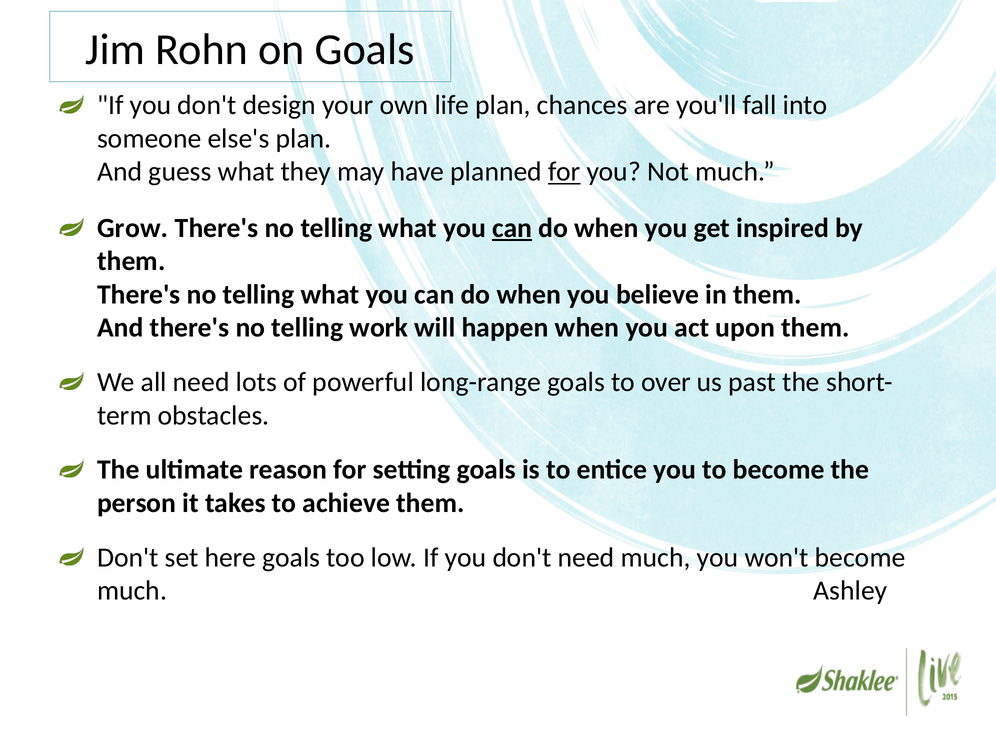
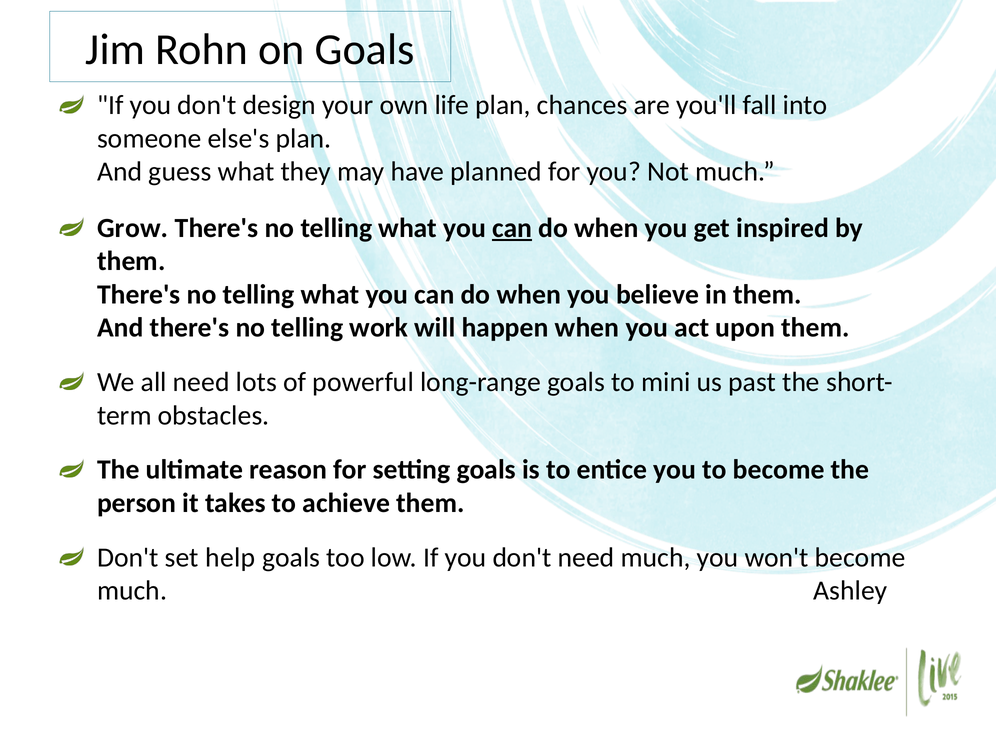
for at (564, 172) underline: present -> none
over: over -> mini
here: here -> help
